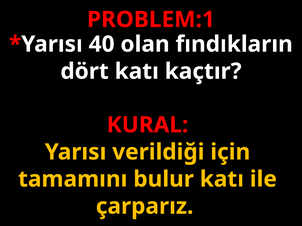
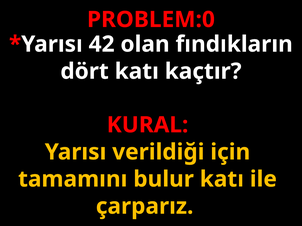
PROBLEM:1: PROBLEM:1 -> PROBLEM:0
40: 40 -> 42
